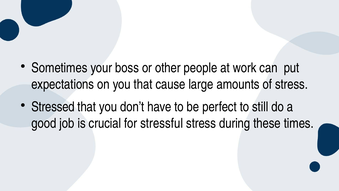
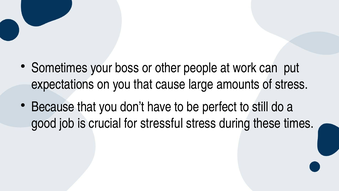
Stressed: Stressed -> Because
